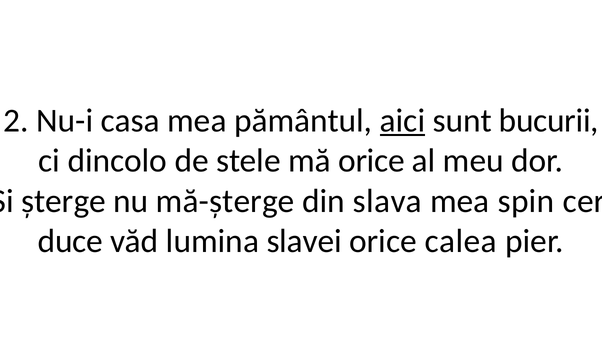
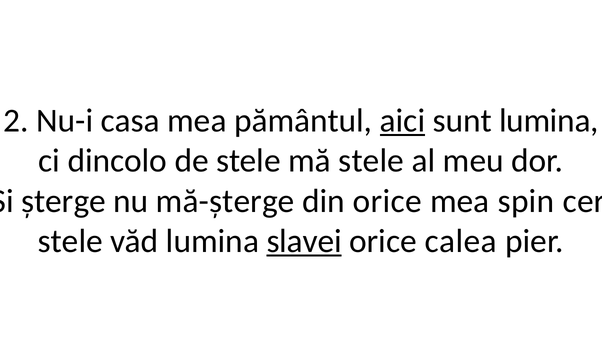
sunt bucurii: bucurii -> lumina
mă orice: orice -> stele
din slava: slava -> orice
duce at (70, 241): duce -> stele
slavei underline: none -> present
